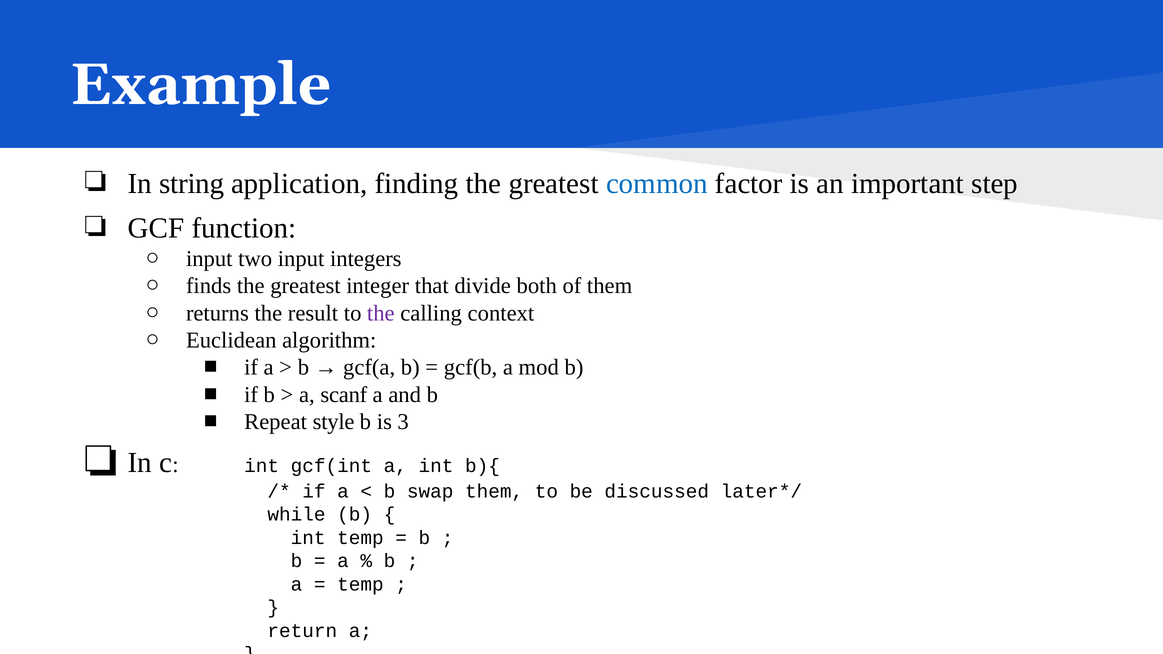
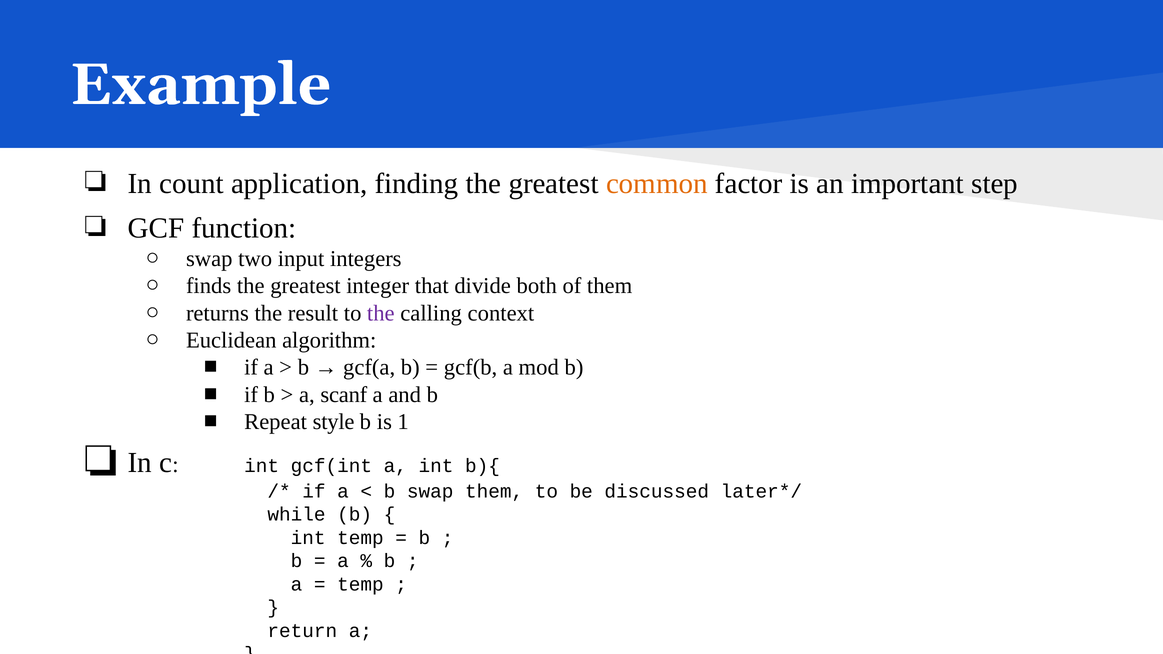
string: string -> count
common colour: blue -> orange
input at (209, 259): input -> swap
3: 3 -> 1
